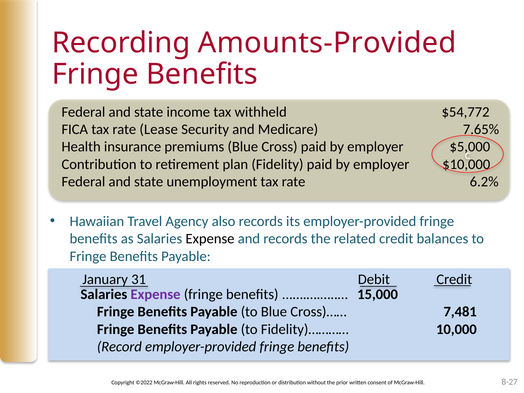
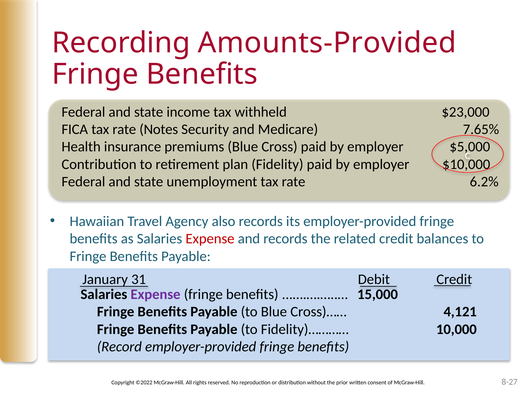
$54,772: $54,772 -> $23,000
Lease: Lease -> Notes
Expense at (210, 239) colour: black -> red
7,481: 7,481 -> 4,121
